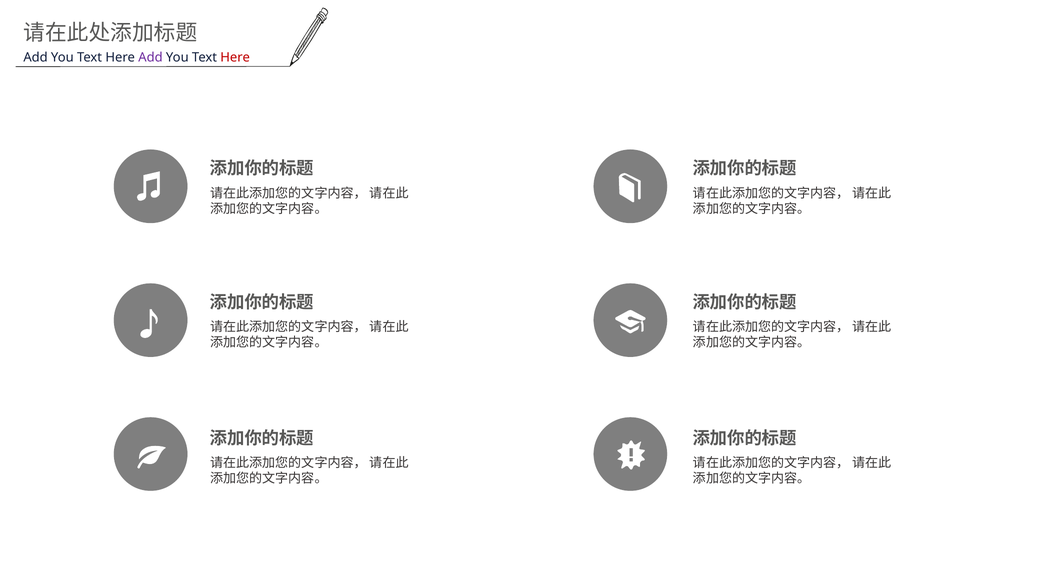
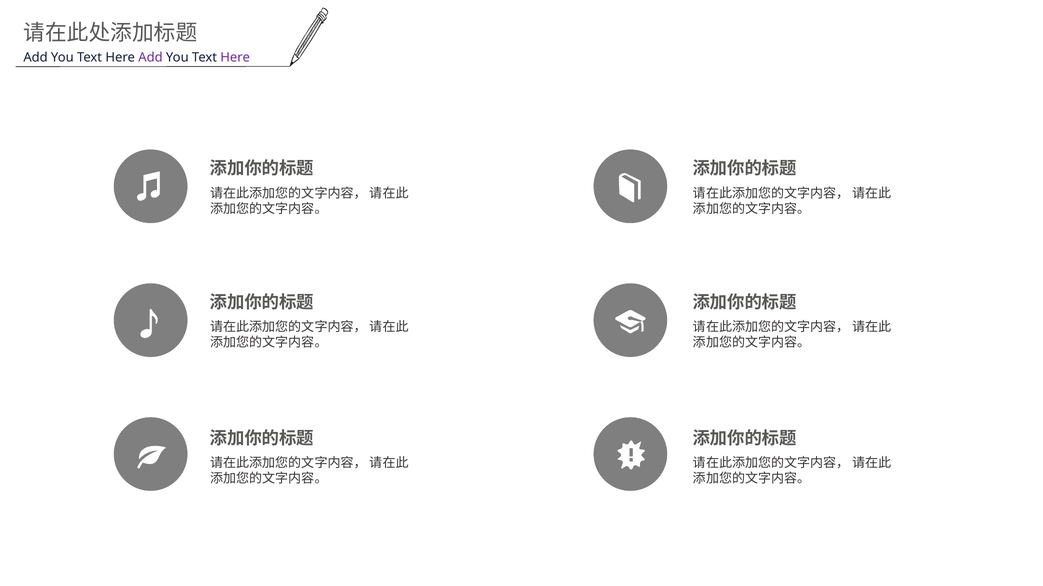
Here at (235, 58) colour: red -> purple
